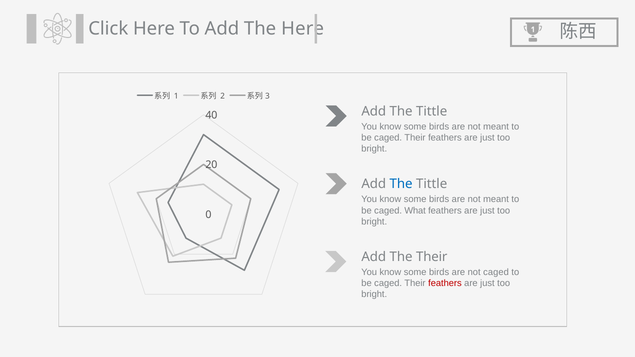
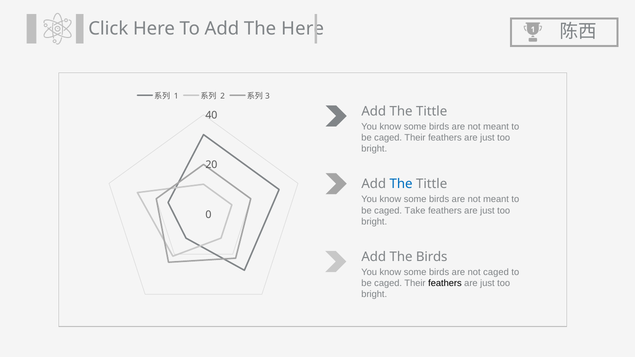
What: What -> Take
The Their: Their -> Birds
feathers at (445, 283) colour: red -> black
